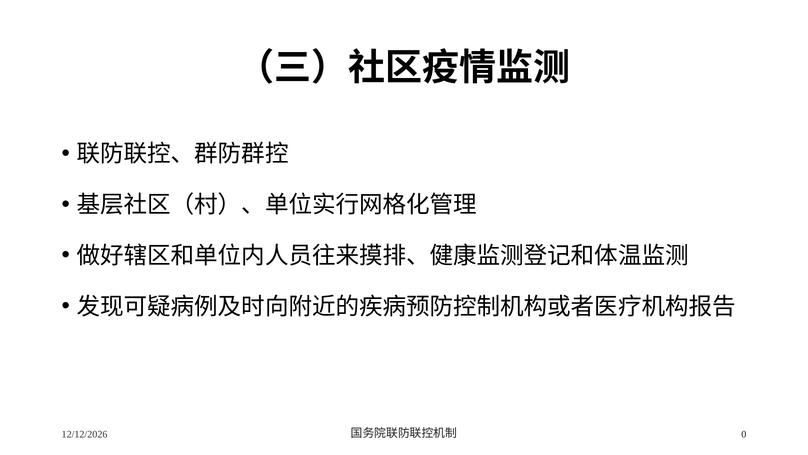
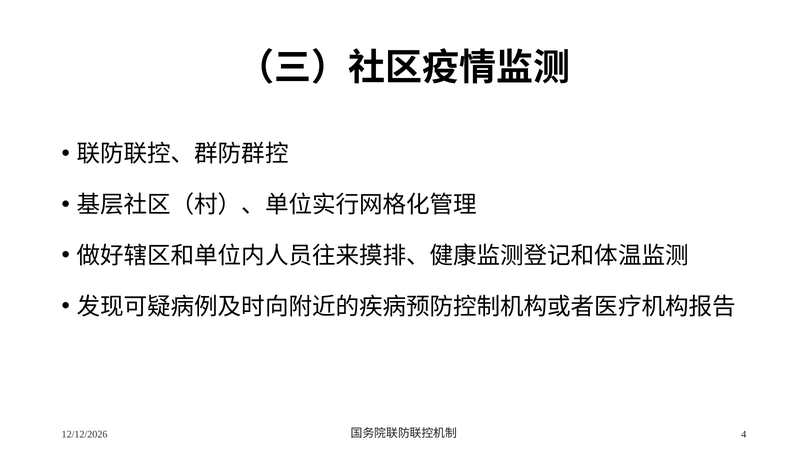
0: 0 -> 4
